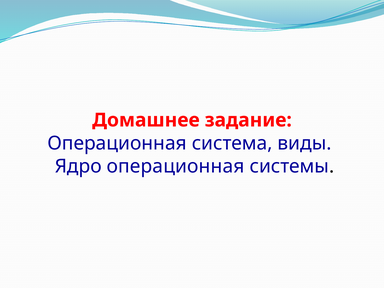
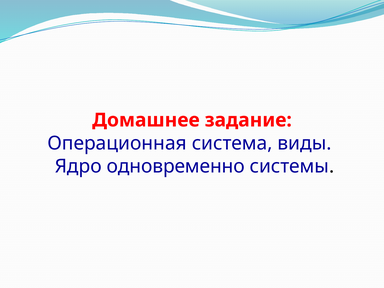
Ядро операционная: операционная -> одновременно
